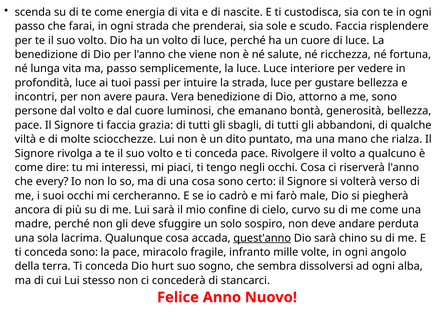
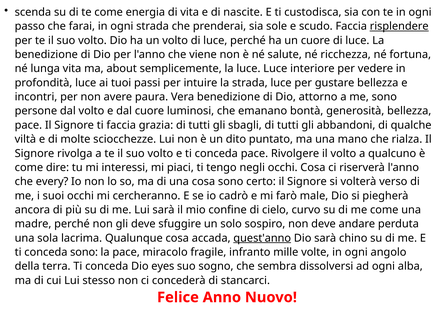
risplendere underline: none -> present
ma passo: passo -> about
hurt: hurt -> eyes
